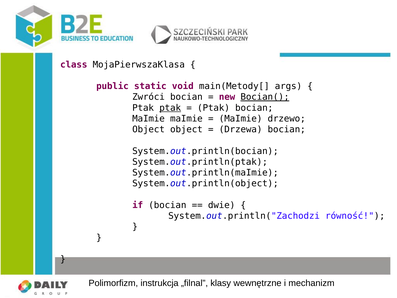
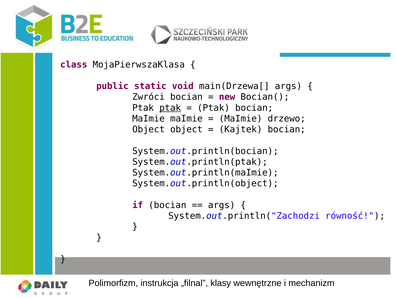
main(Metody[: main(Metody[ -> main(Drzewa[
Bocian( underline: present -> none
Drzewa: Drzewa -> Kajtek
dwie at (222, 205): dwie -> args
